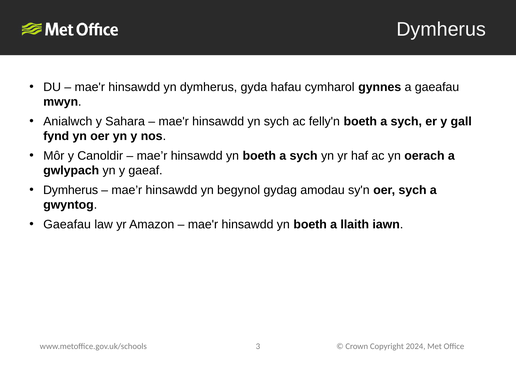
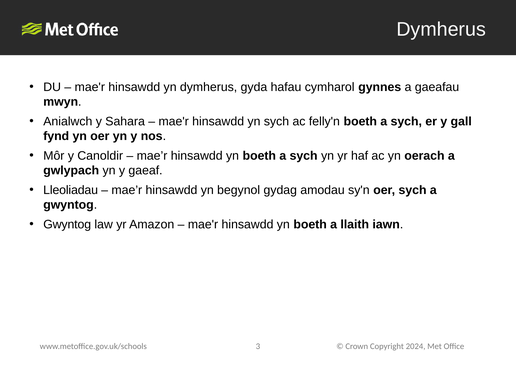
Dymherus at (71, 190): Dymherus -> Lleoliadau
Gaeafau at (67, 224): Gaeafau -> Gwyntog
